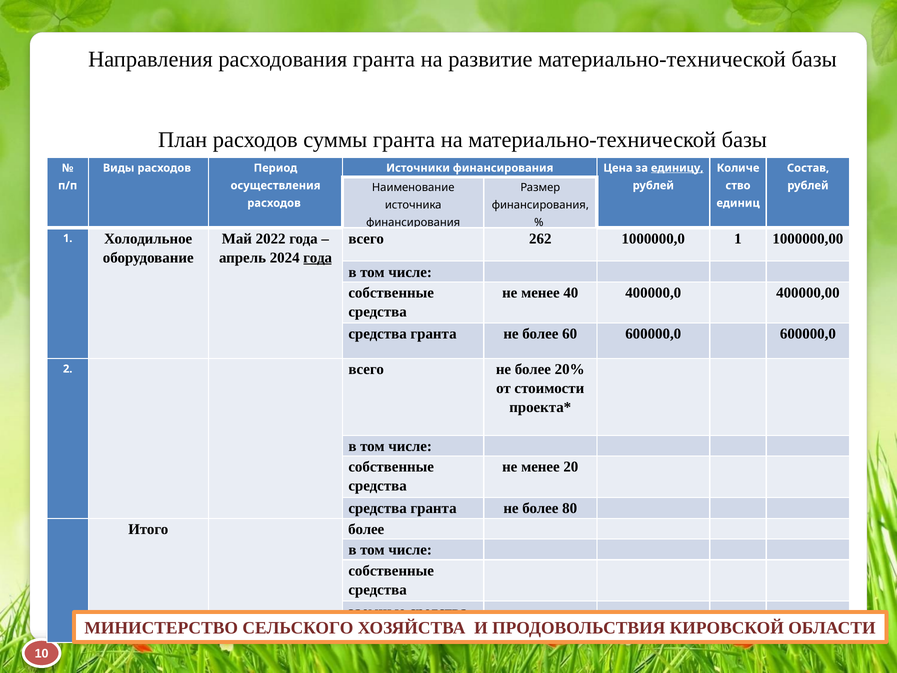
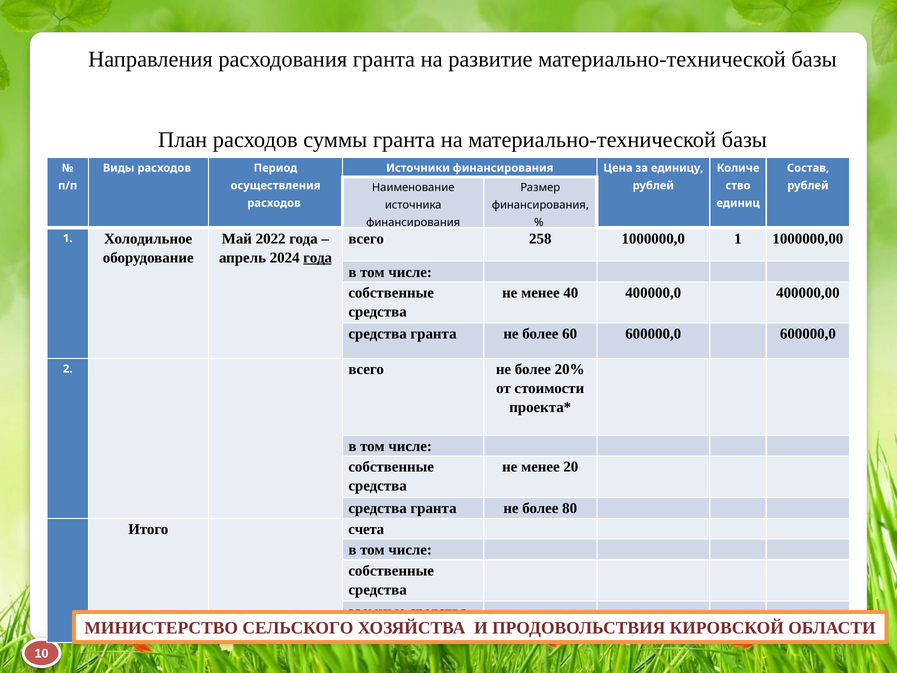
единицу underline: present -> none
262: 262 -> 258
Итого более: более -> счета
